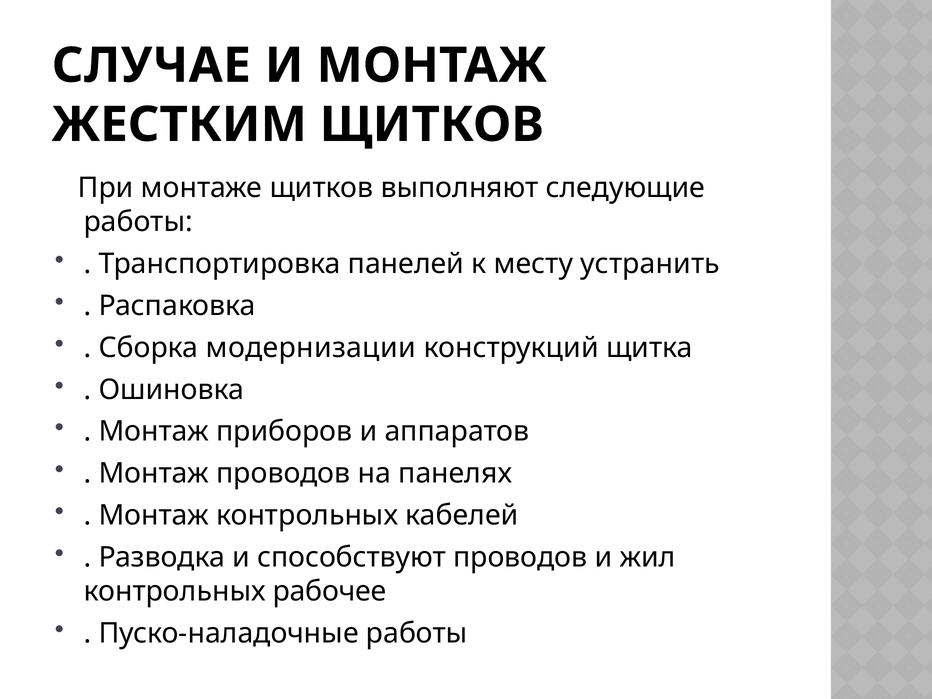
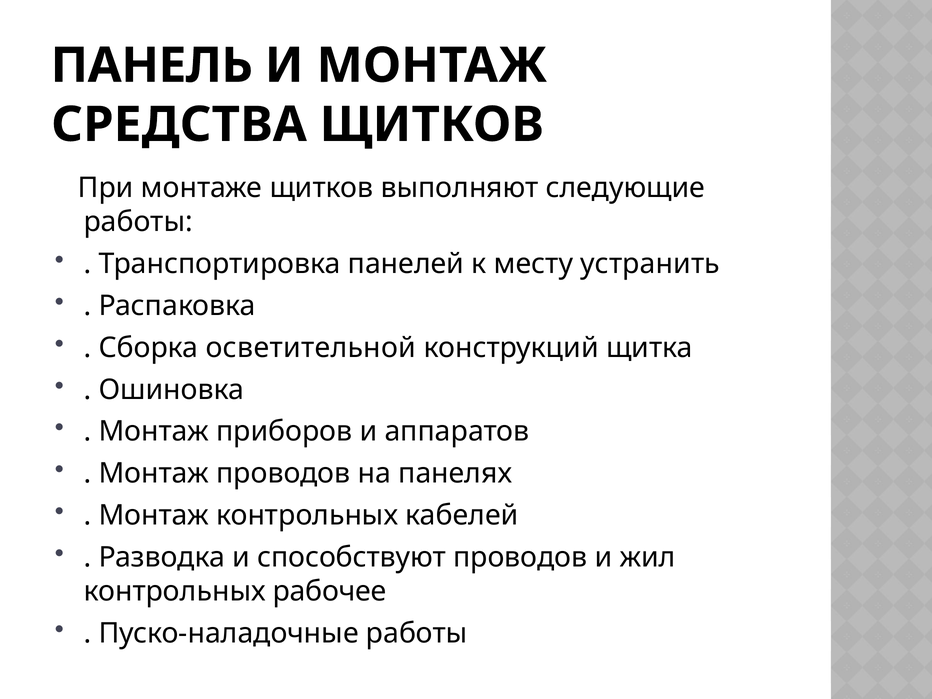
СЛУЧАЕ: СЛУЧАЕ -> ПАНЕЛЬ
ЖЕСТКИМ: ЖЕСТКИМ -> СРЕДСТВА
модернизации: модернизации -> осветительной
